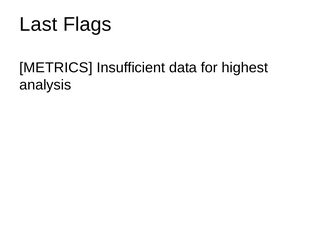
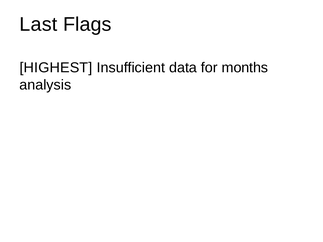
METRICS: METRICS -> HIGHEST
highest: highest -> months
